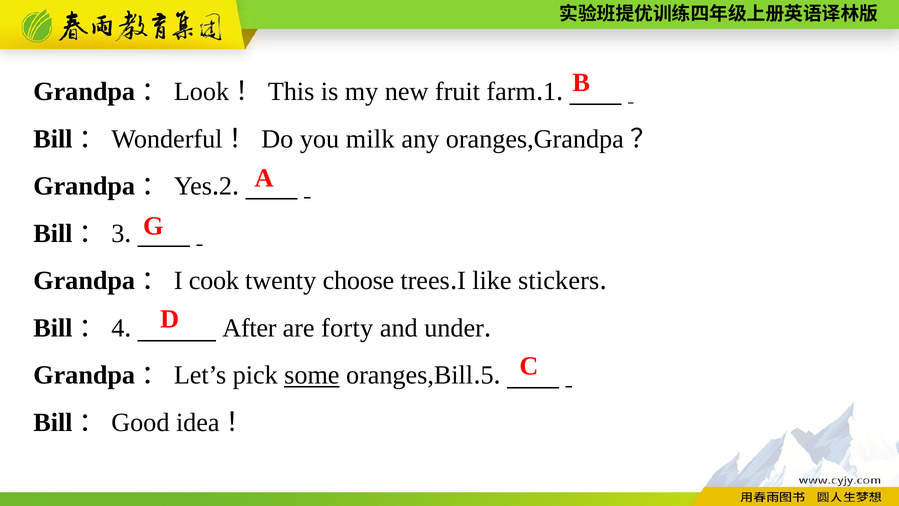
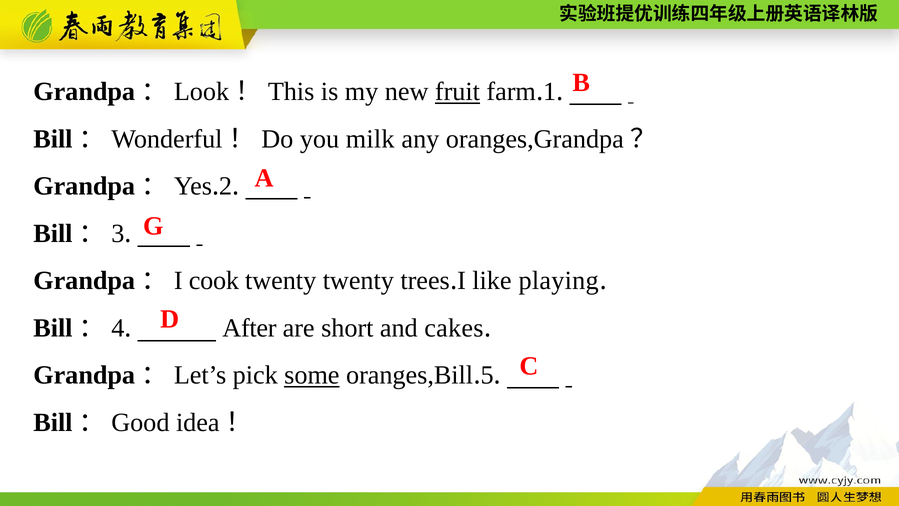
fruit underline: none -> present
twenty choose: choose -> twenty
stickers: stickers -> playing
forty: forty -> short
under: under -> cakes
